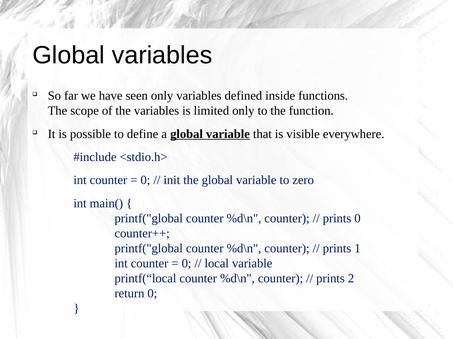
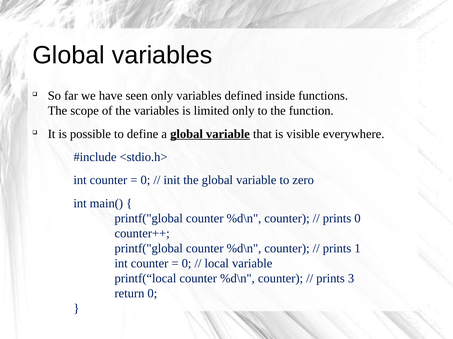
2: 2 -> 3
